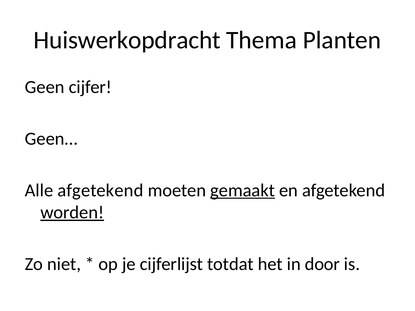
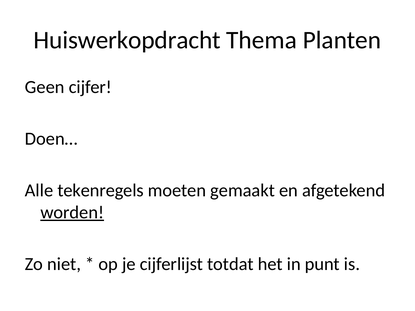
Geen…: Geen… -> Doen…
Alle afgetekend: afgetekend -> tekenregels
gemaakt underline: present -> none
door: door -> punt
